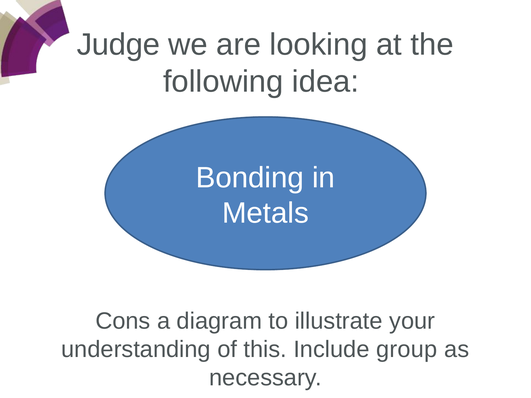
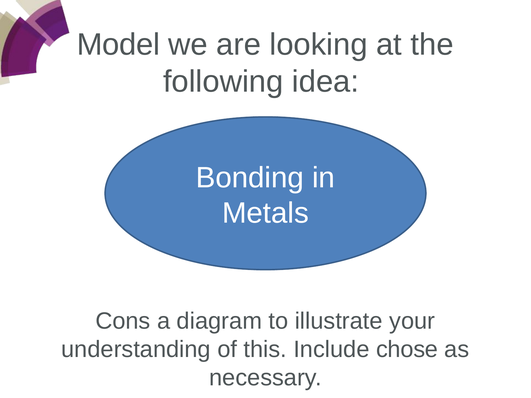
Judge: Judge -> Model
group: group -> chose
